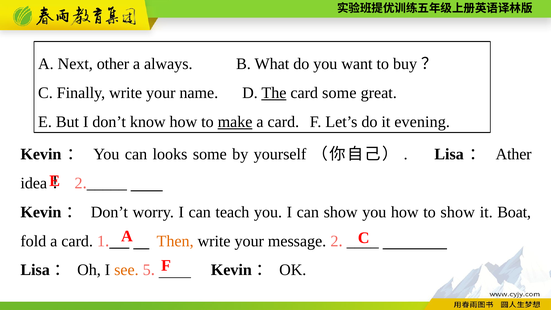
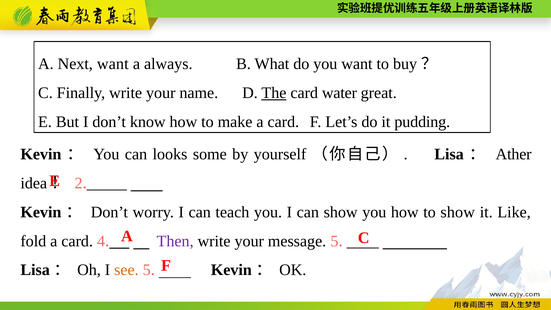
Next other: other -> want
card some: some -> water
make underline: present -> none
evening: evening -> pudding
Boat: Boat -> Like
1: 1 -> 4
Then colour: orange -> purple
message 2: 2 -> 5
